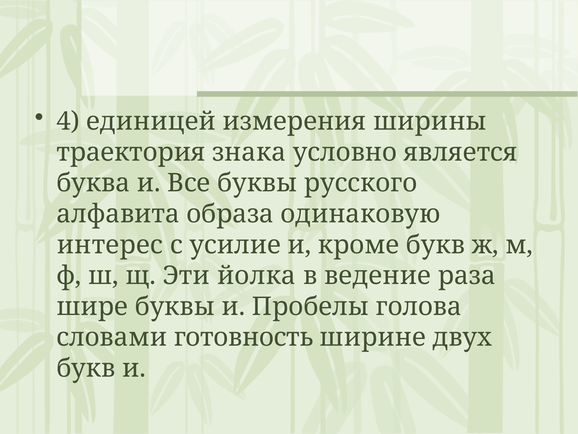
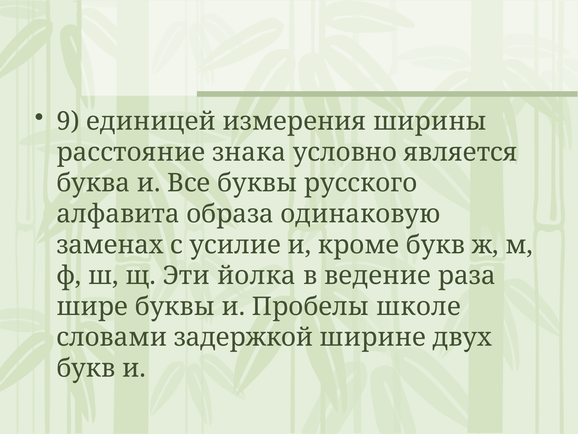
4: 4 -> 9
траектория: траектория -> расстояние
интерес: интерес -> заменах
голова: голова -> школе
готовность: готовность -> задержкой
